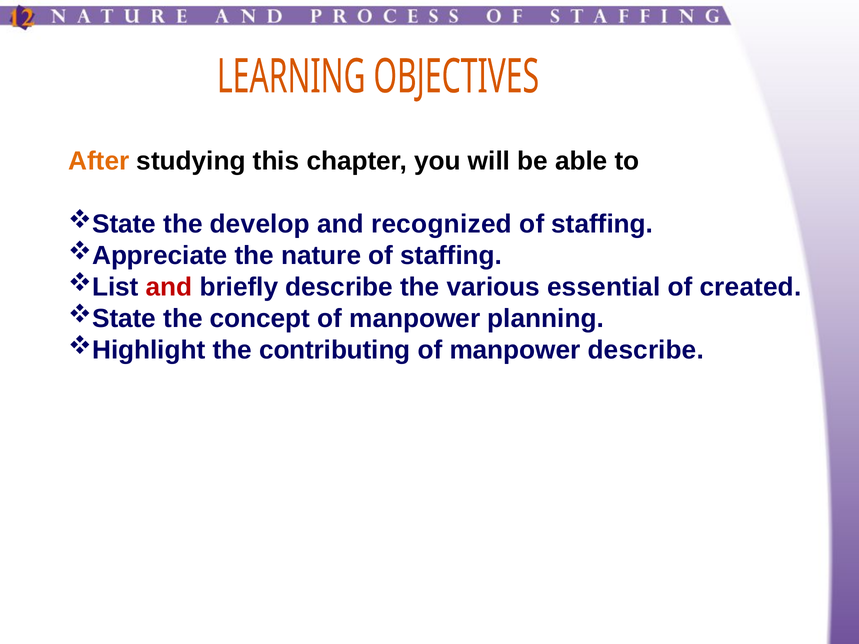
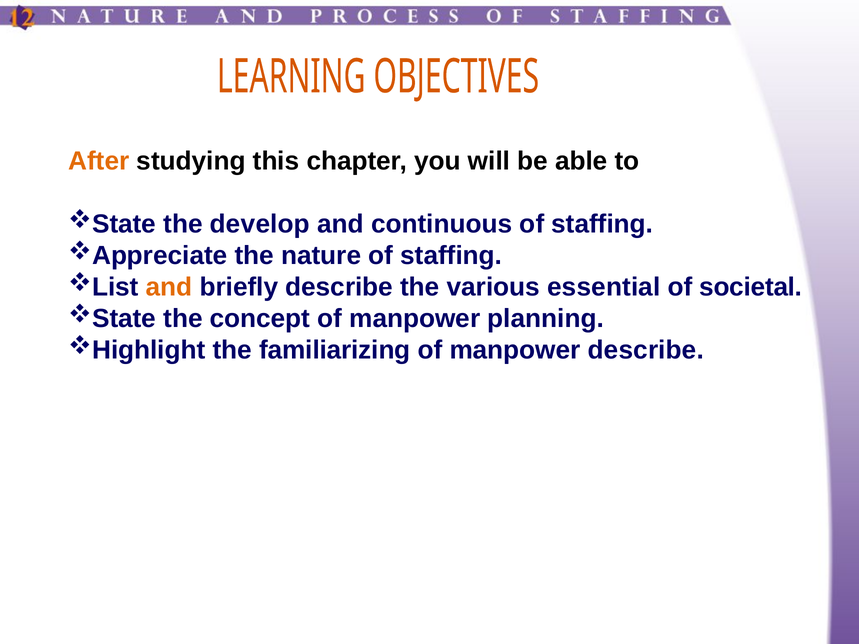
recognized: recognized -> continuous
and at (169, 287) colour: red -> orange
created: created -> societal
contributing: contributing -> familiarizing
